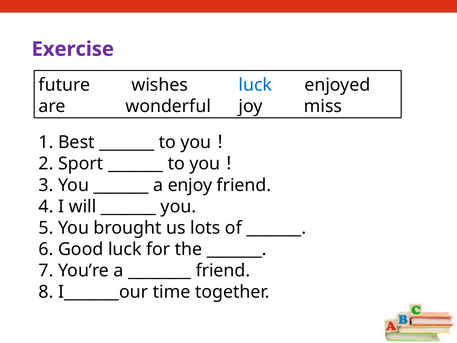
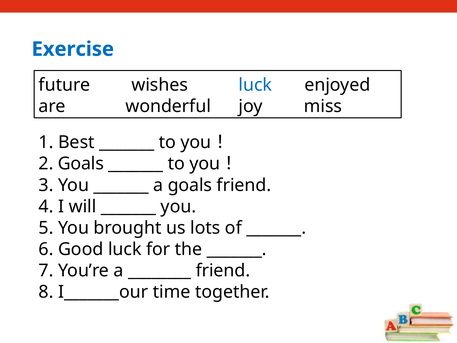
Exercise colour: purple -> blue
2 Sport: Sport -> Goals
a enjoy: enjoy -> goals
